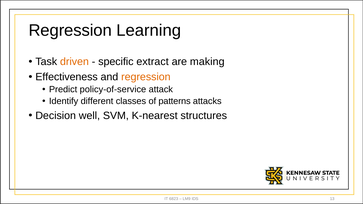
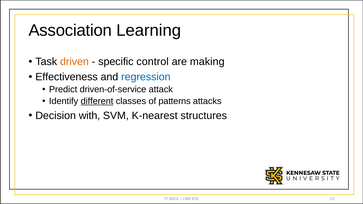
Regression at (70, 31): Regression -> Association
extract: extract -> control
regression at (146, 77) colour: orange -> blue
policy-of-service: policy-of-service -> driven-of-service
different underline: none -> present
well: well -> with
